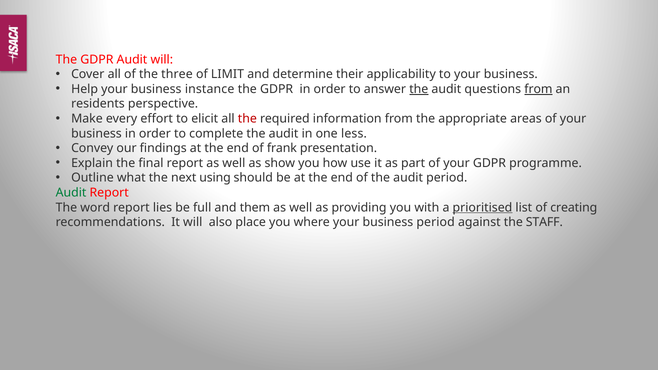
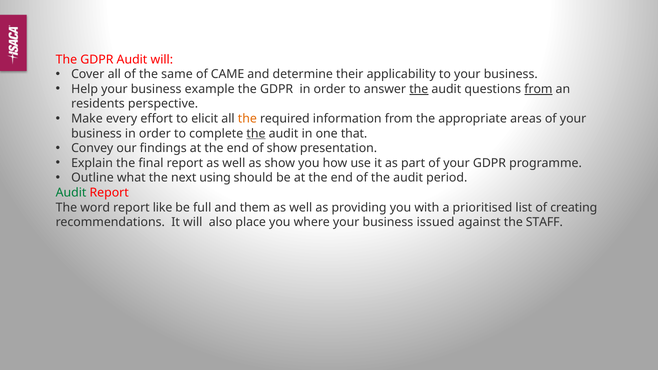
three: three -> same
LIMIT: LIMIT -> CAME
instance: instance -> example
the at (247, 119) colour: red -> orange
the at (256, 134) underline: none -> present
less: less -> that
of frank: frank -> show
lies: lies -> like
prioritised underline: present -> none
business period: period -> issued
